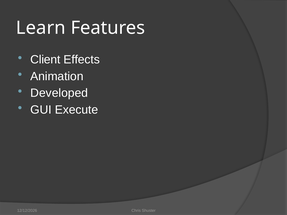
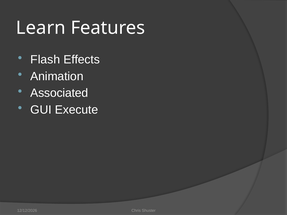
Client: Client -> Flash
Developed: Developed -> Associated
